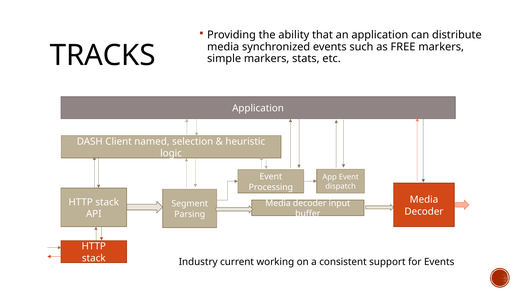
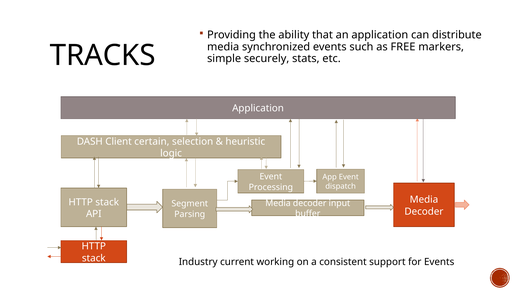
simple markers: markers -> securely
named: named -> certain
